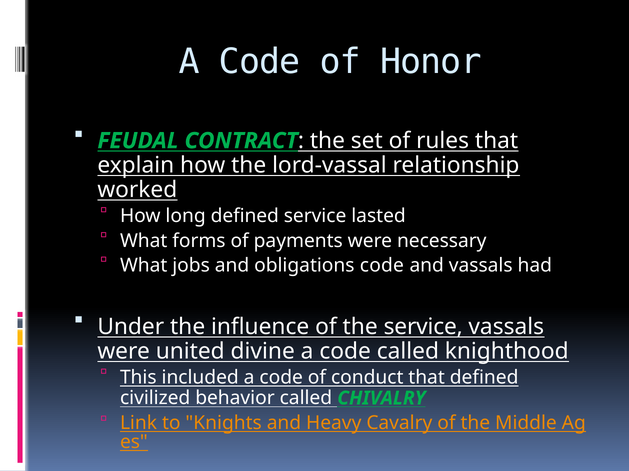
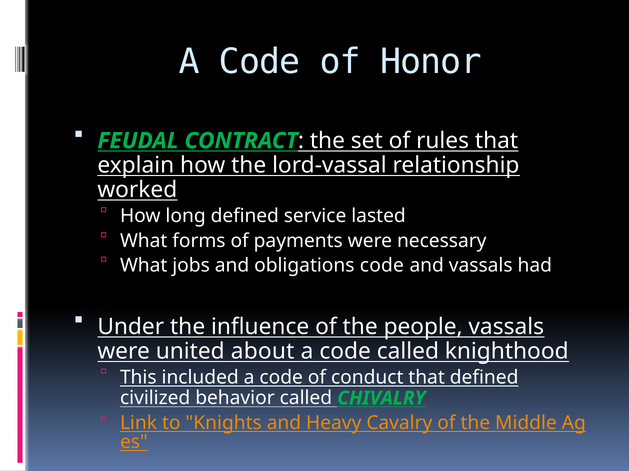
the service: service -> people
divine: divine -> about
